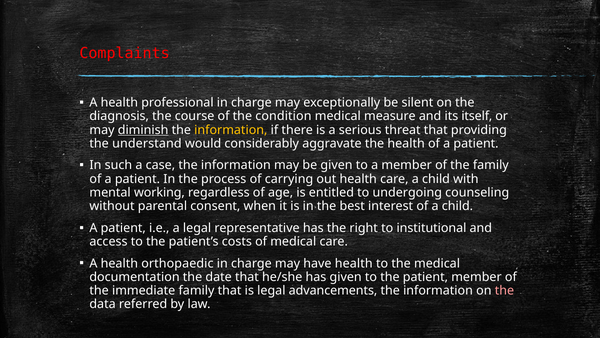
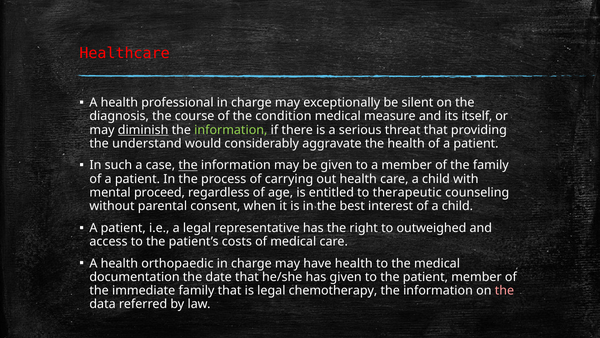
Complaints: Complaints -> Healthcare
information at (231, 130) colour: yellow -> light green
the at (188, 165) underline: none -> present
working: working -> proceed
undergoing: undergoing -> therapeutic
institutional: institutional -> outweighed
advancements: advancements -> chemotherapy
